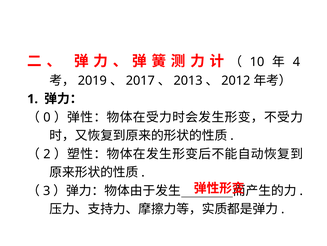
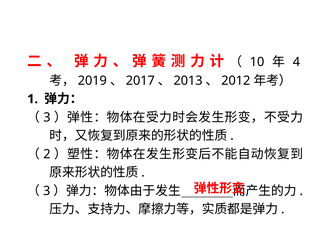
0 at (47, 117): 0 -> 3
